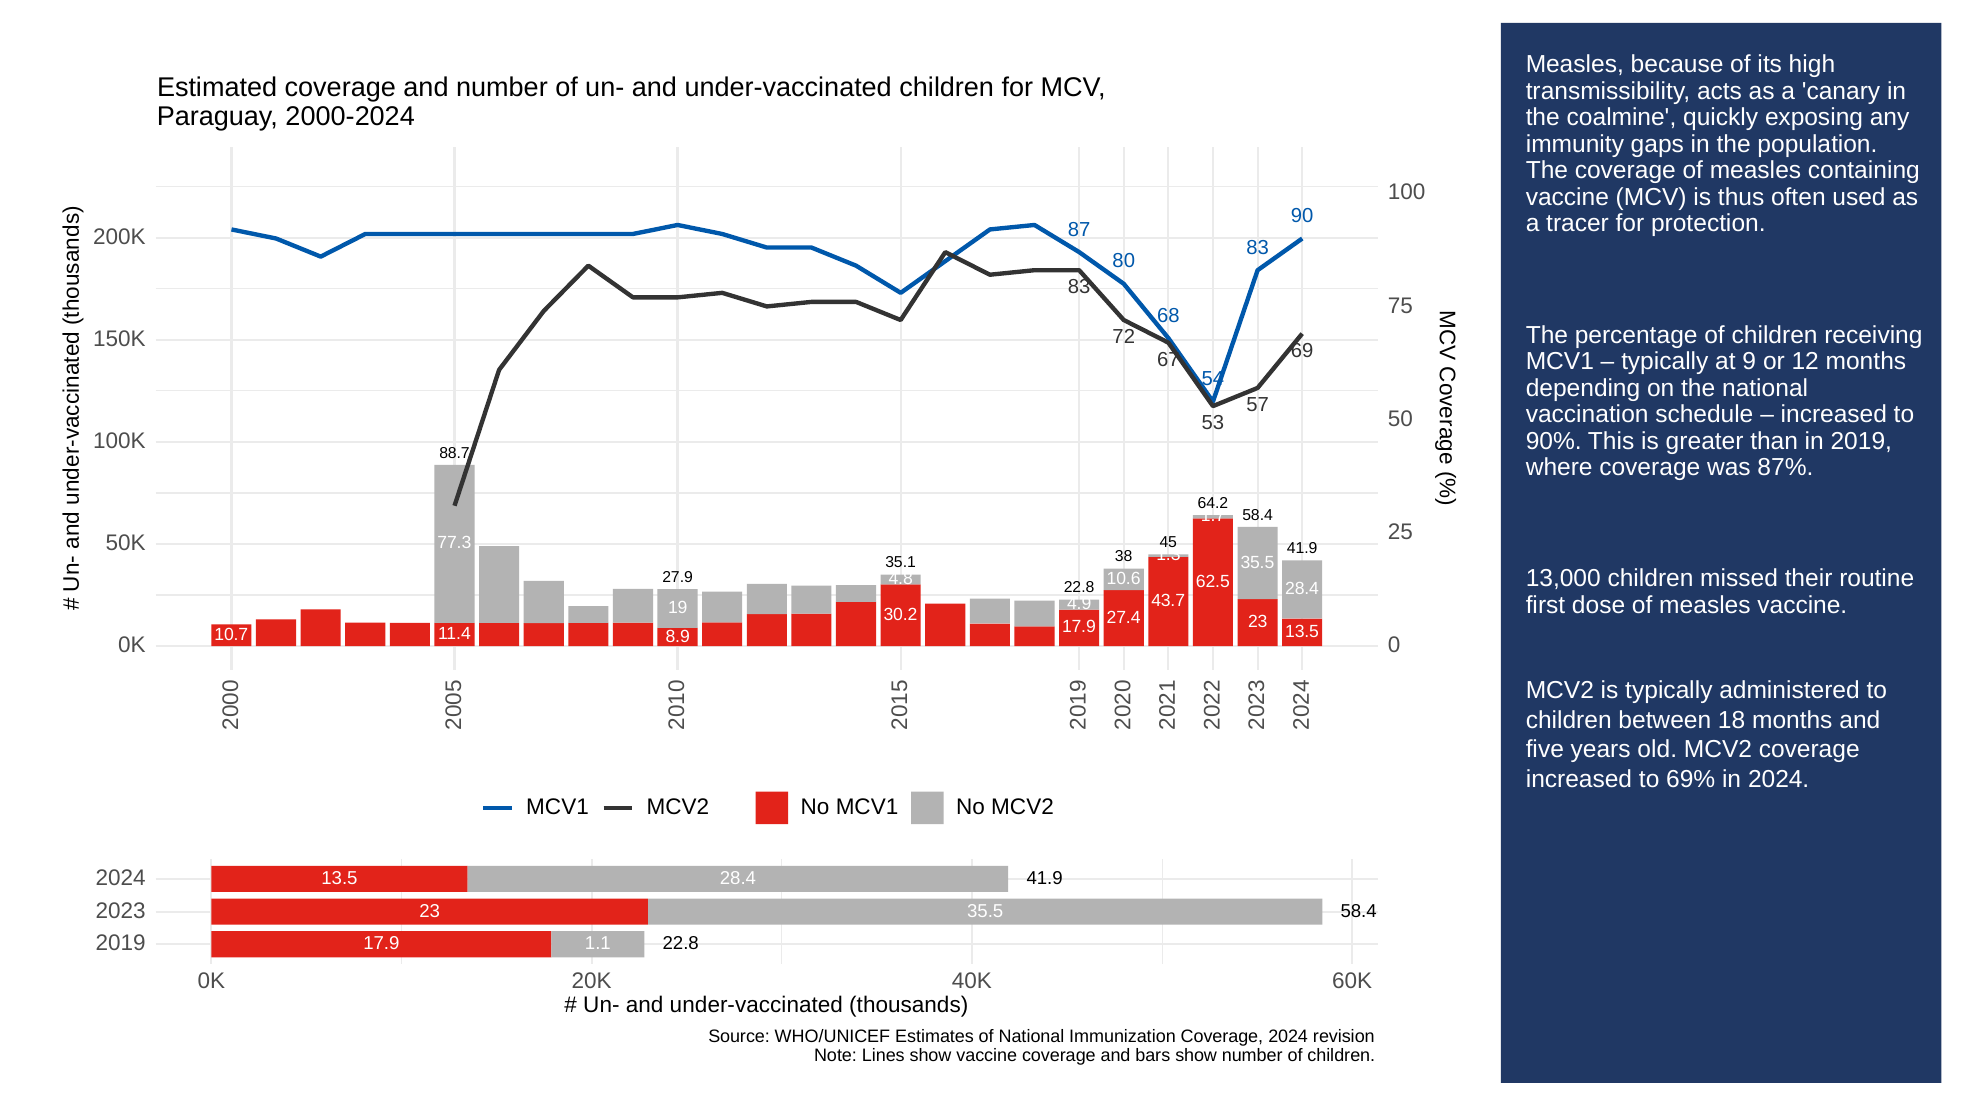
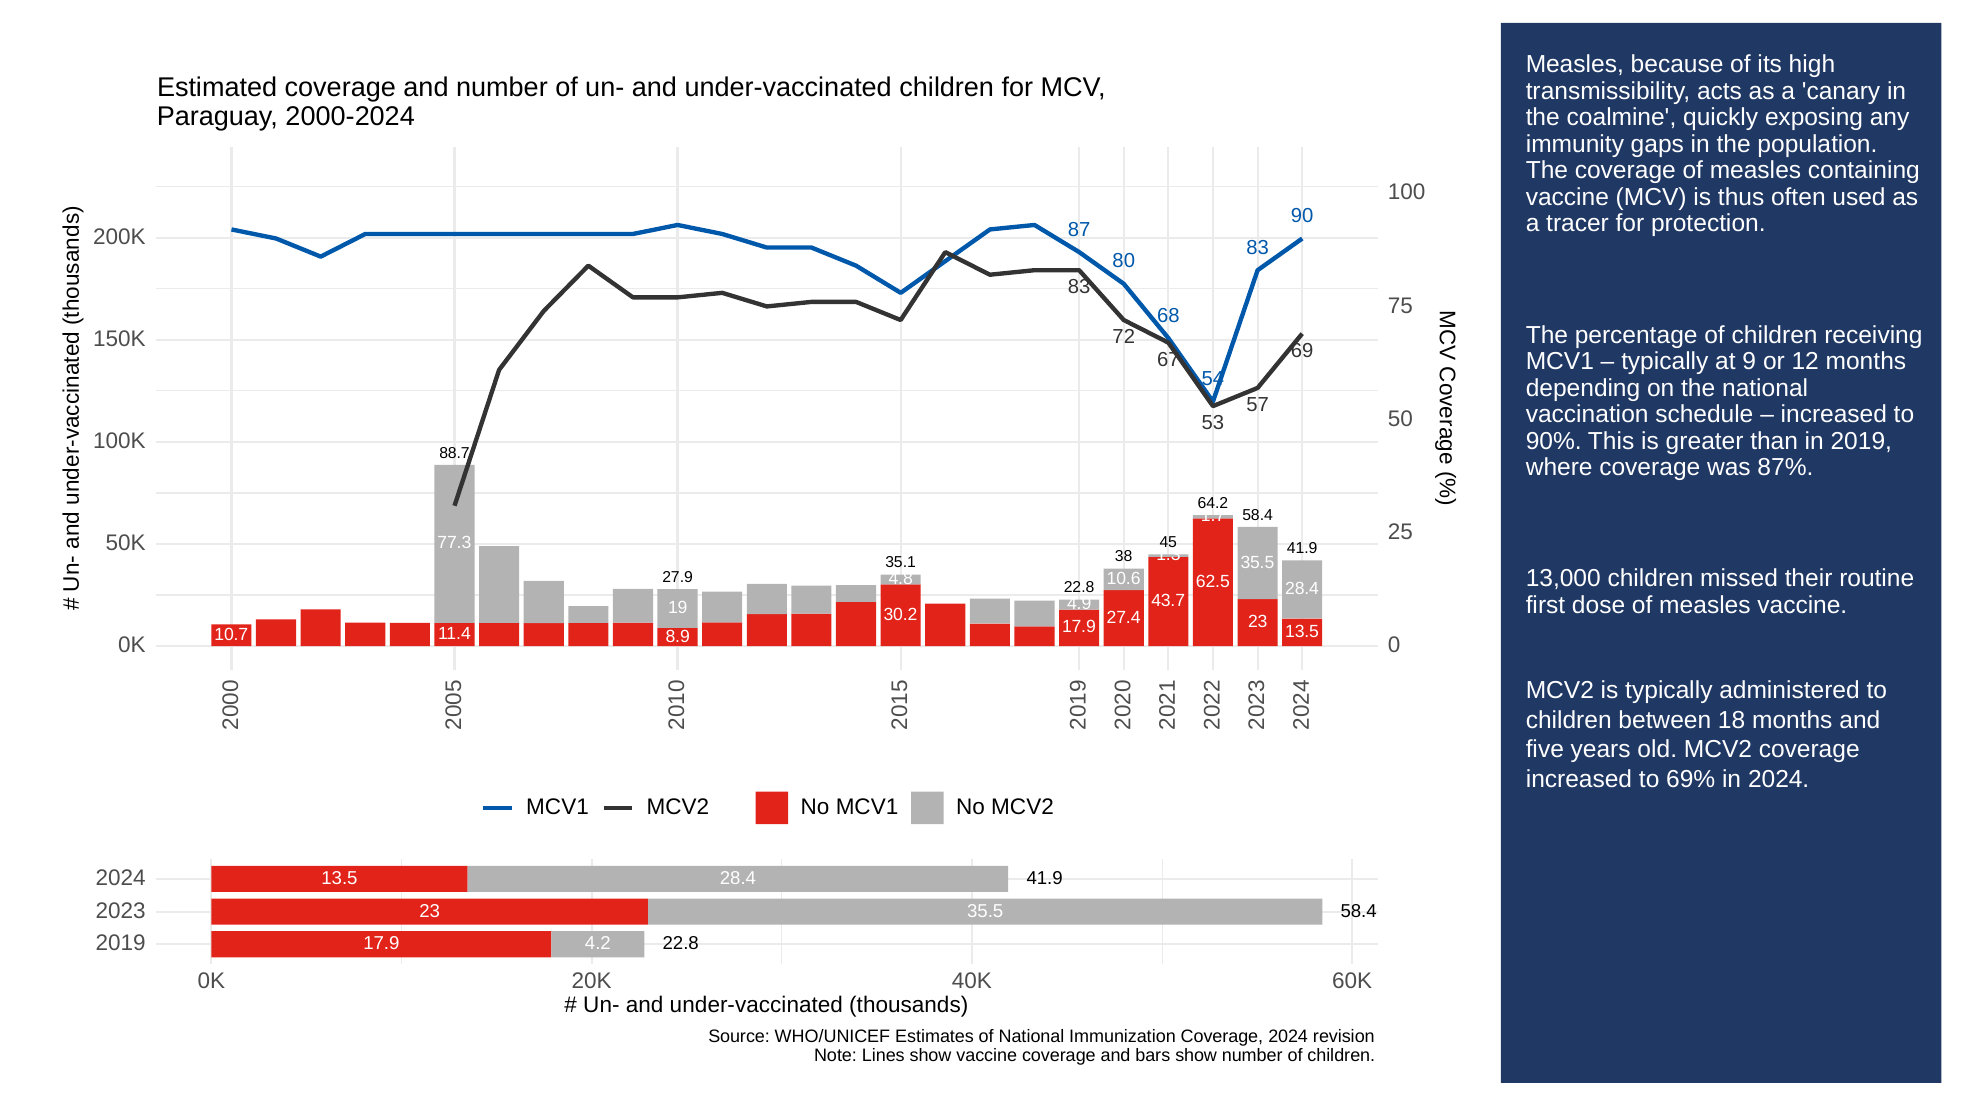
1.1: 1.1 -> 4.2
